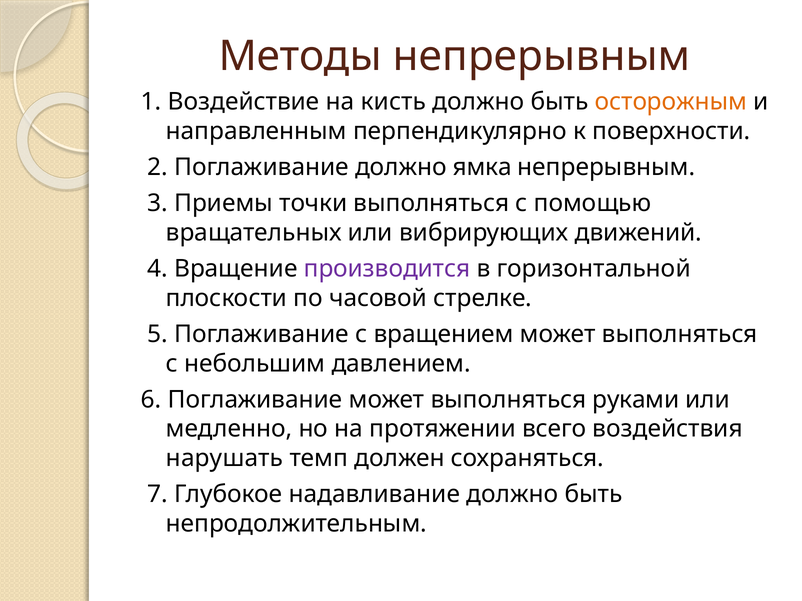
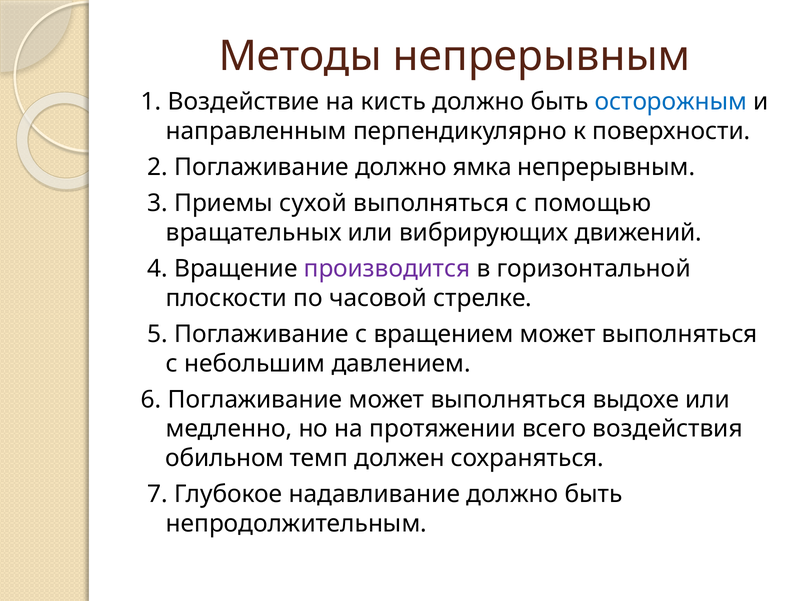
осторожным colour: orange -> blue
точки: точки -> сухой
руками: руками -> выдохе
нарушать: нарушать -> обильном
